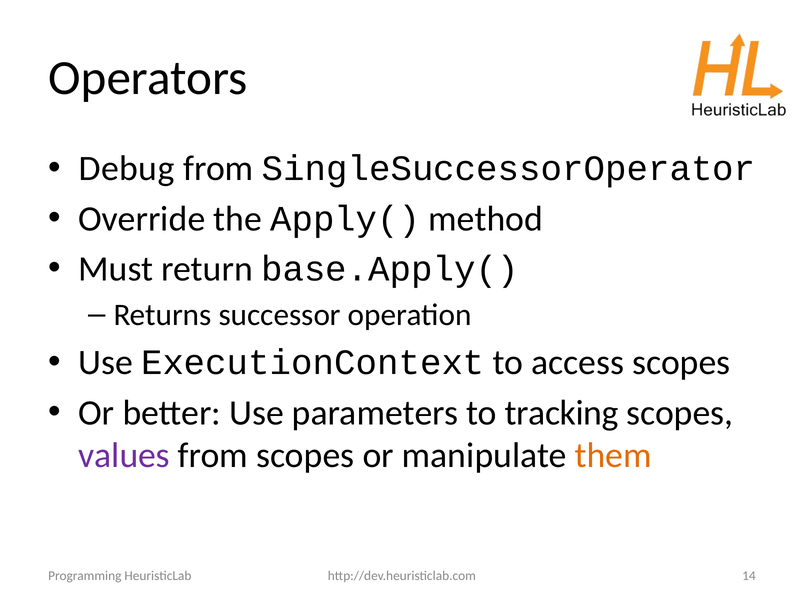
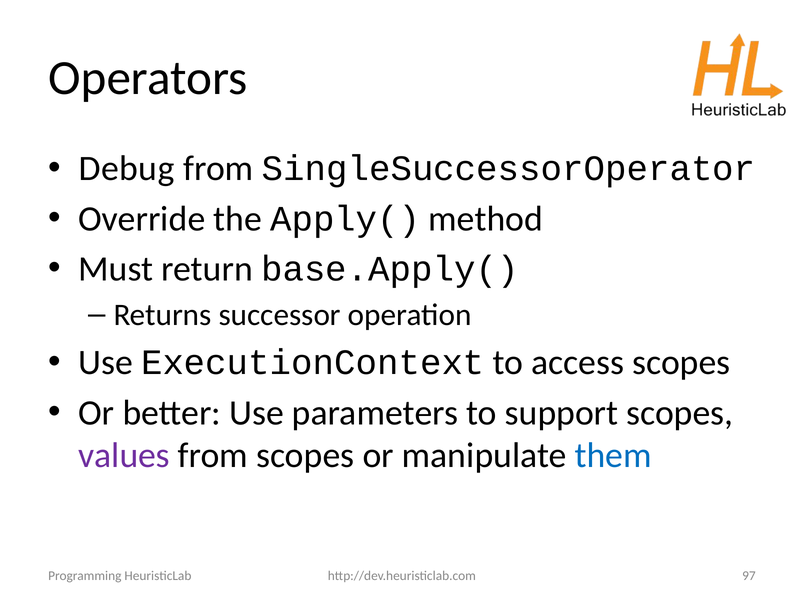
tracking: tracking -> support
them colour: orange -> blue
14: 14 -> 97
